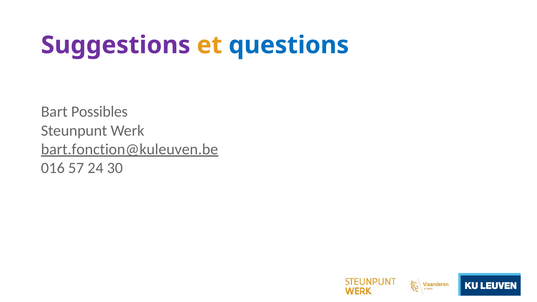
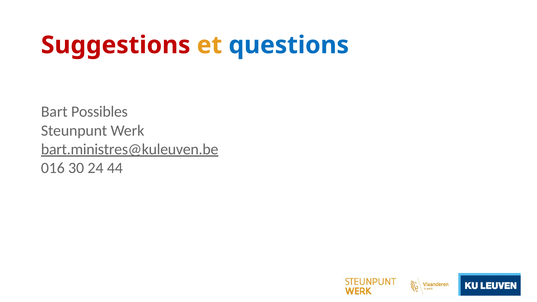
Suggestions colour: purple -> red
bart.fonction@kuleuven.be: bart.fonction@kuleuven.be -> bart.ministres@kuleuven.be
57: 57 -> 30
30: 30 -> 44
